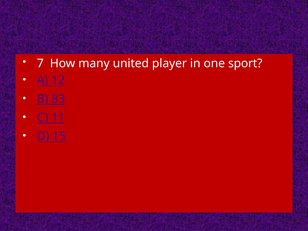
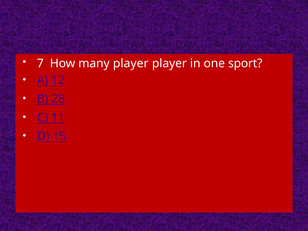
many united: united -> player
83: 83 -> 28
